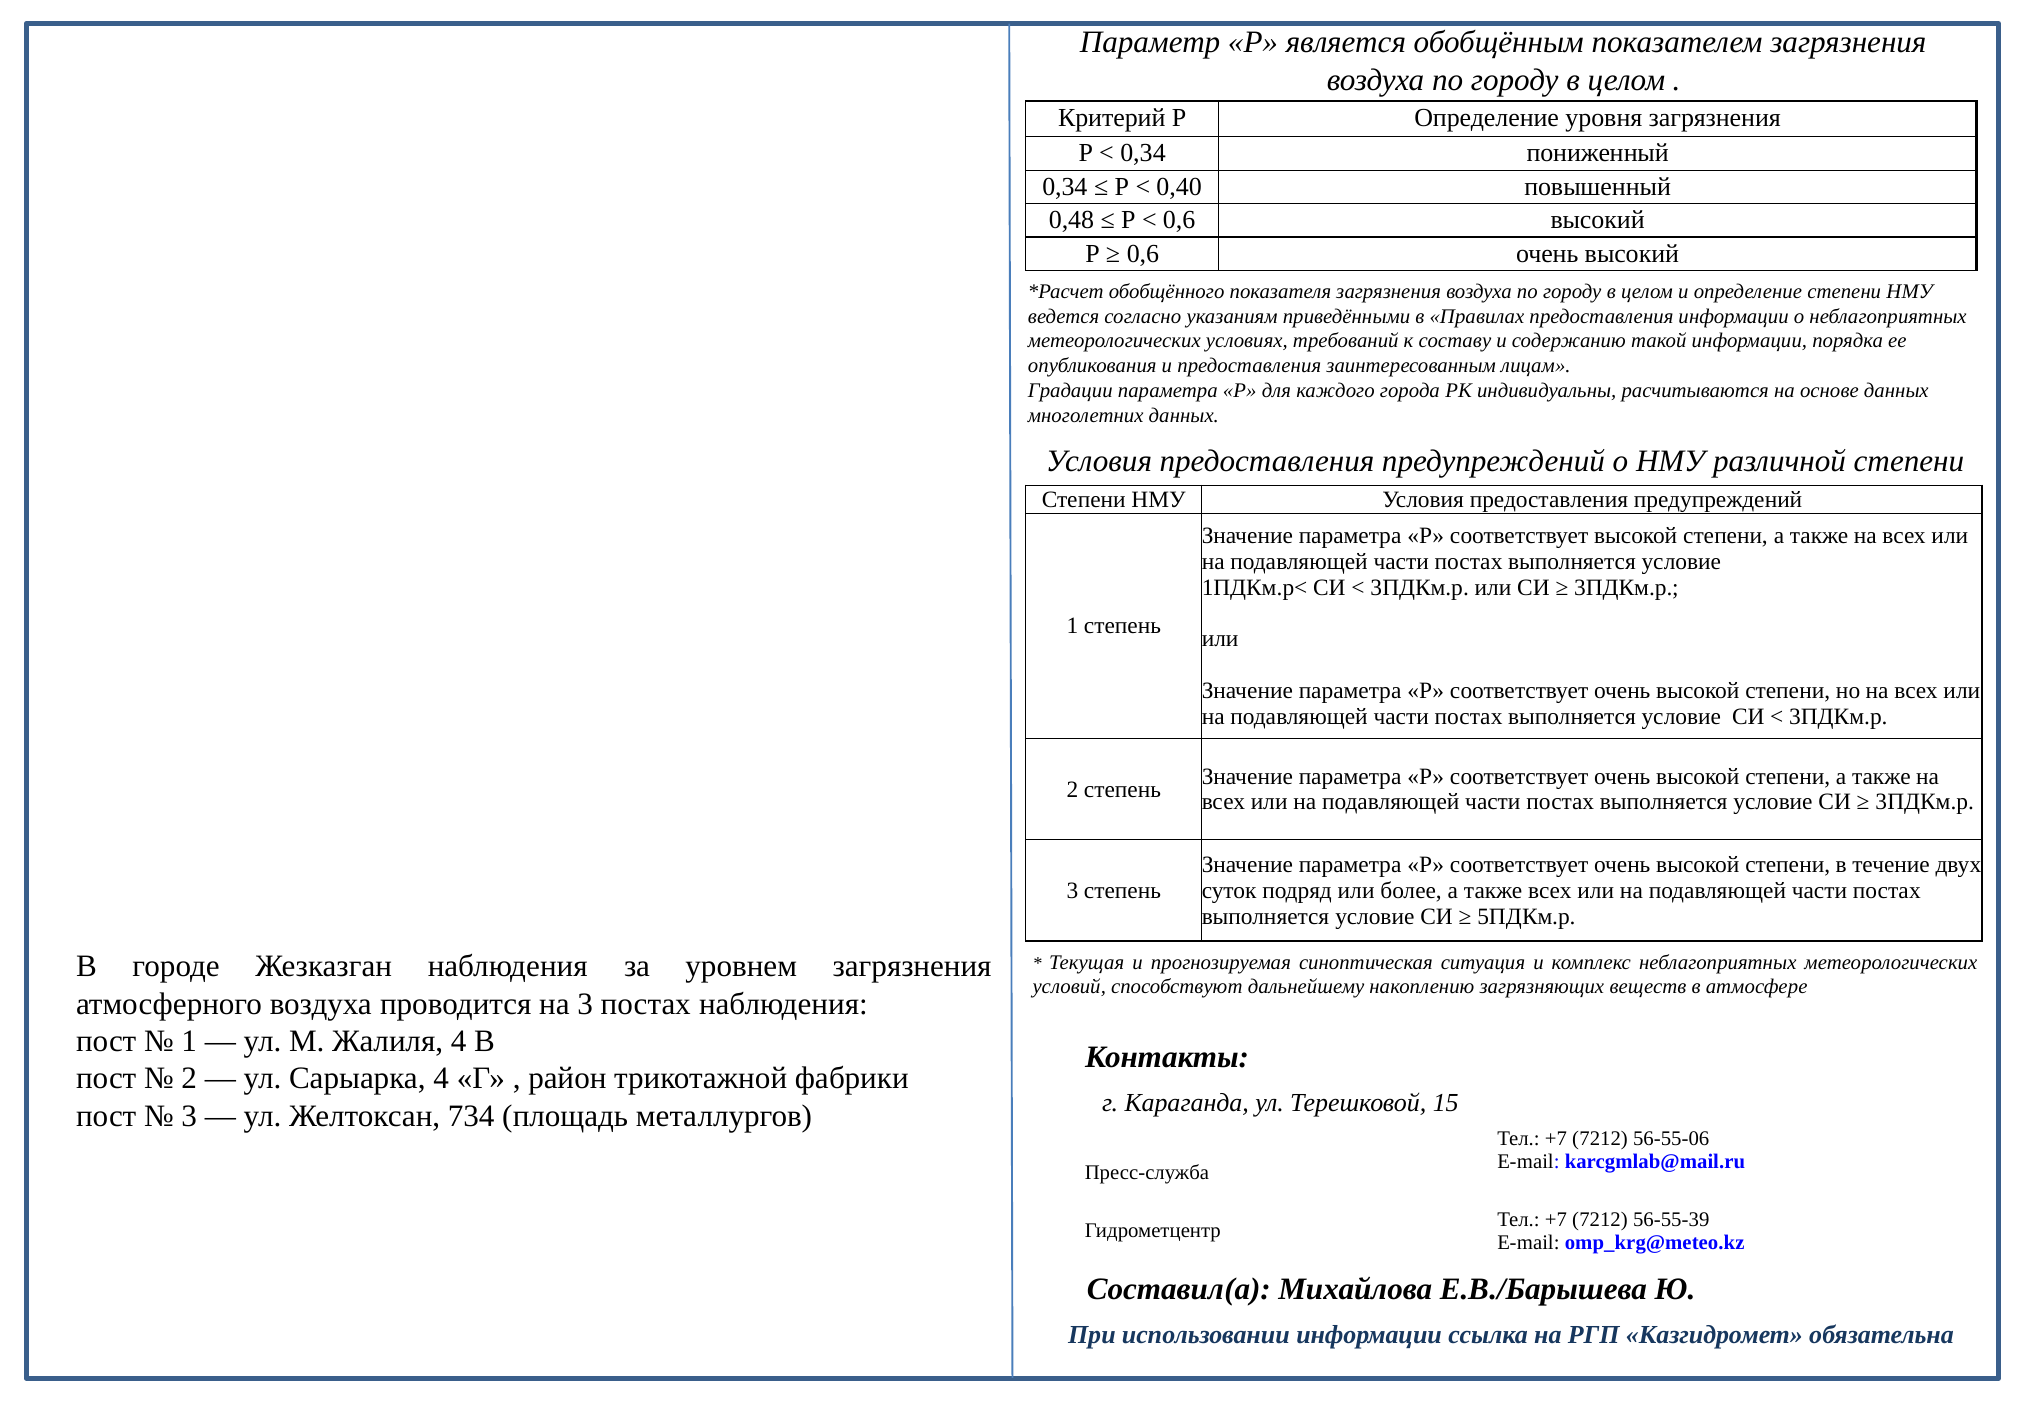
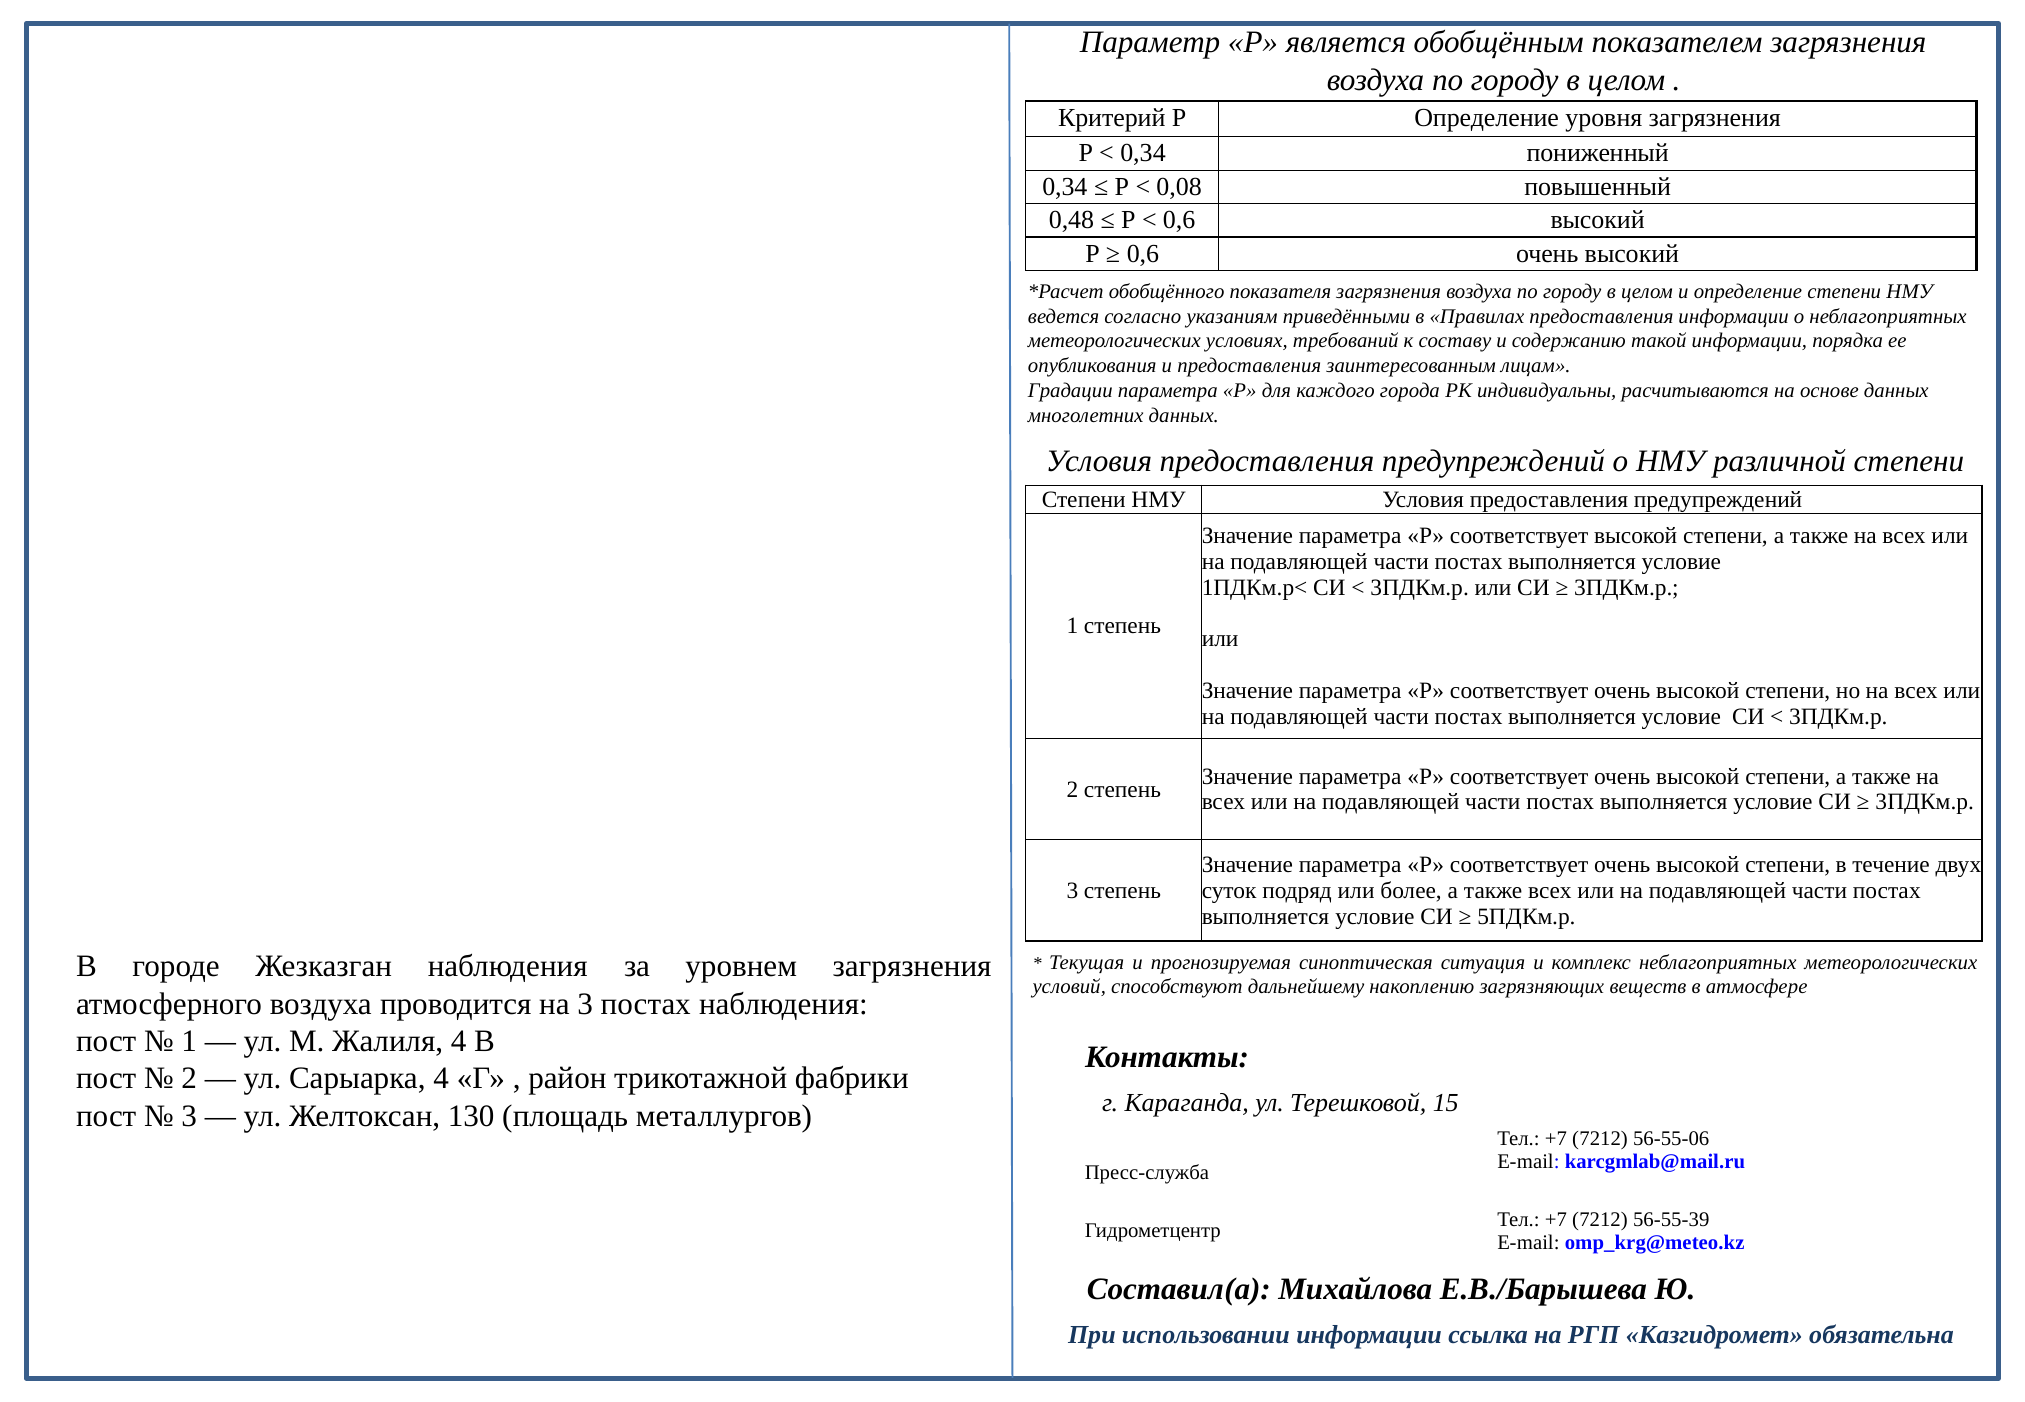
0,40: 0,40 -> 0,08
734: 734 -> 130
